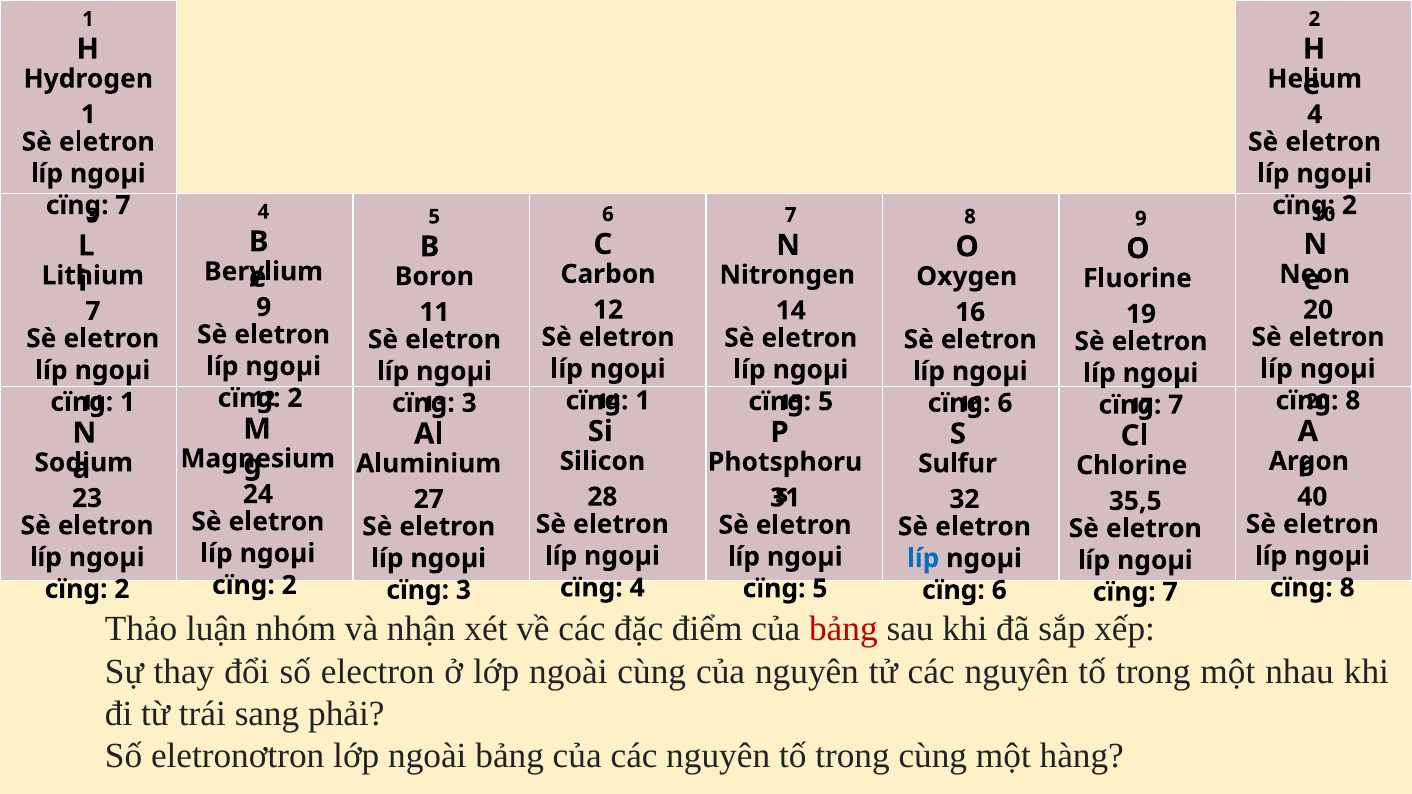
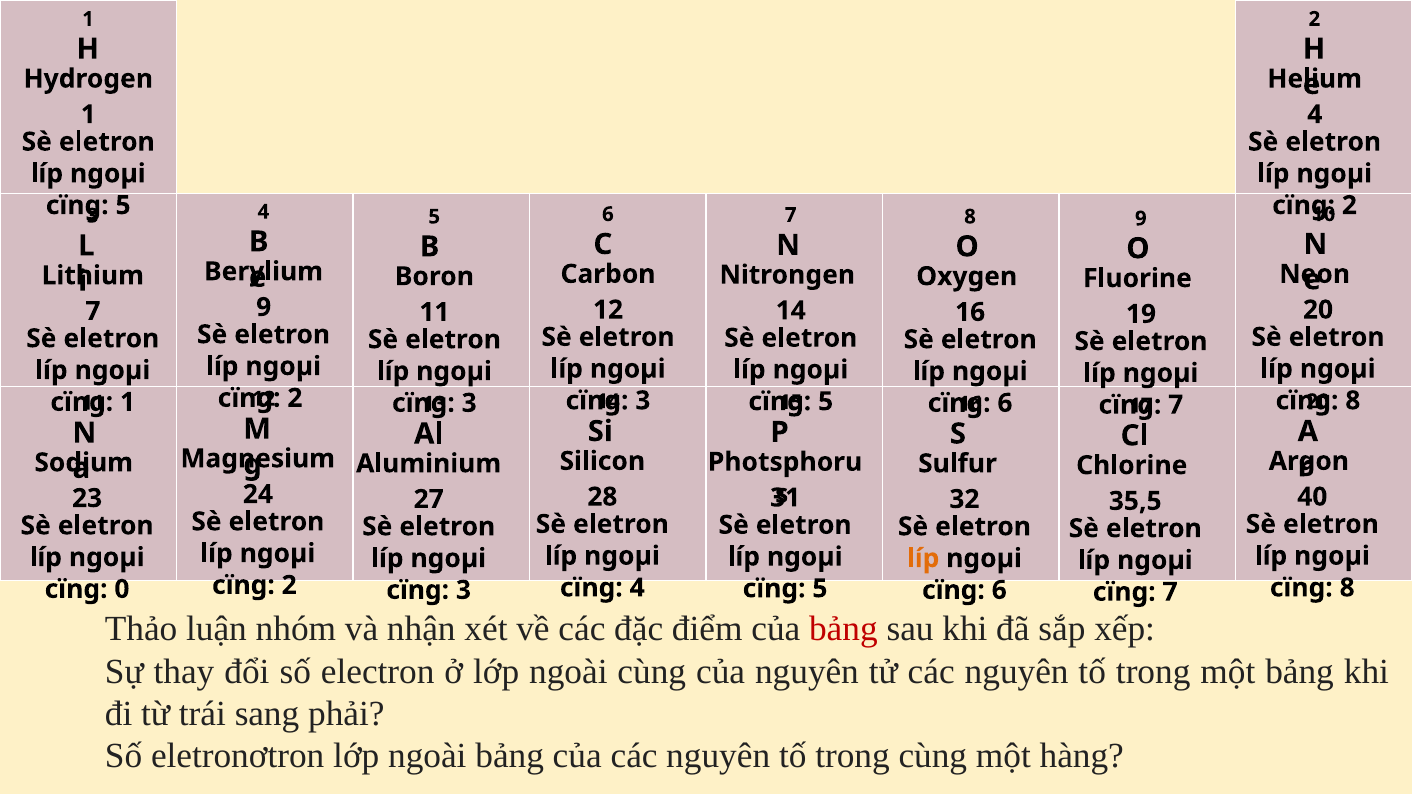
7 at (123, 205): 7 -> 5
1 at (643, 401): 1 -> 3
líp at (923, 559) colour: blue -> orange
2 at (122, 589): 2 -> 0
một nhau: nhau -> bảng
